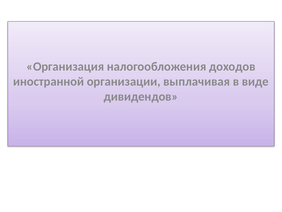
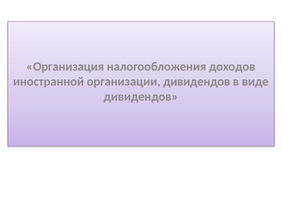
организации выплачивая: выплачивая -> дивидендов
